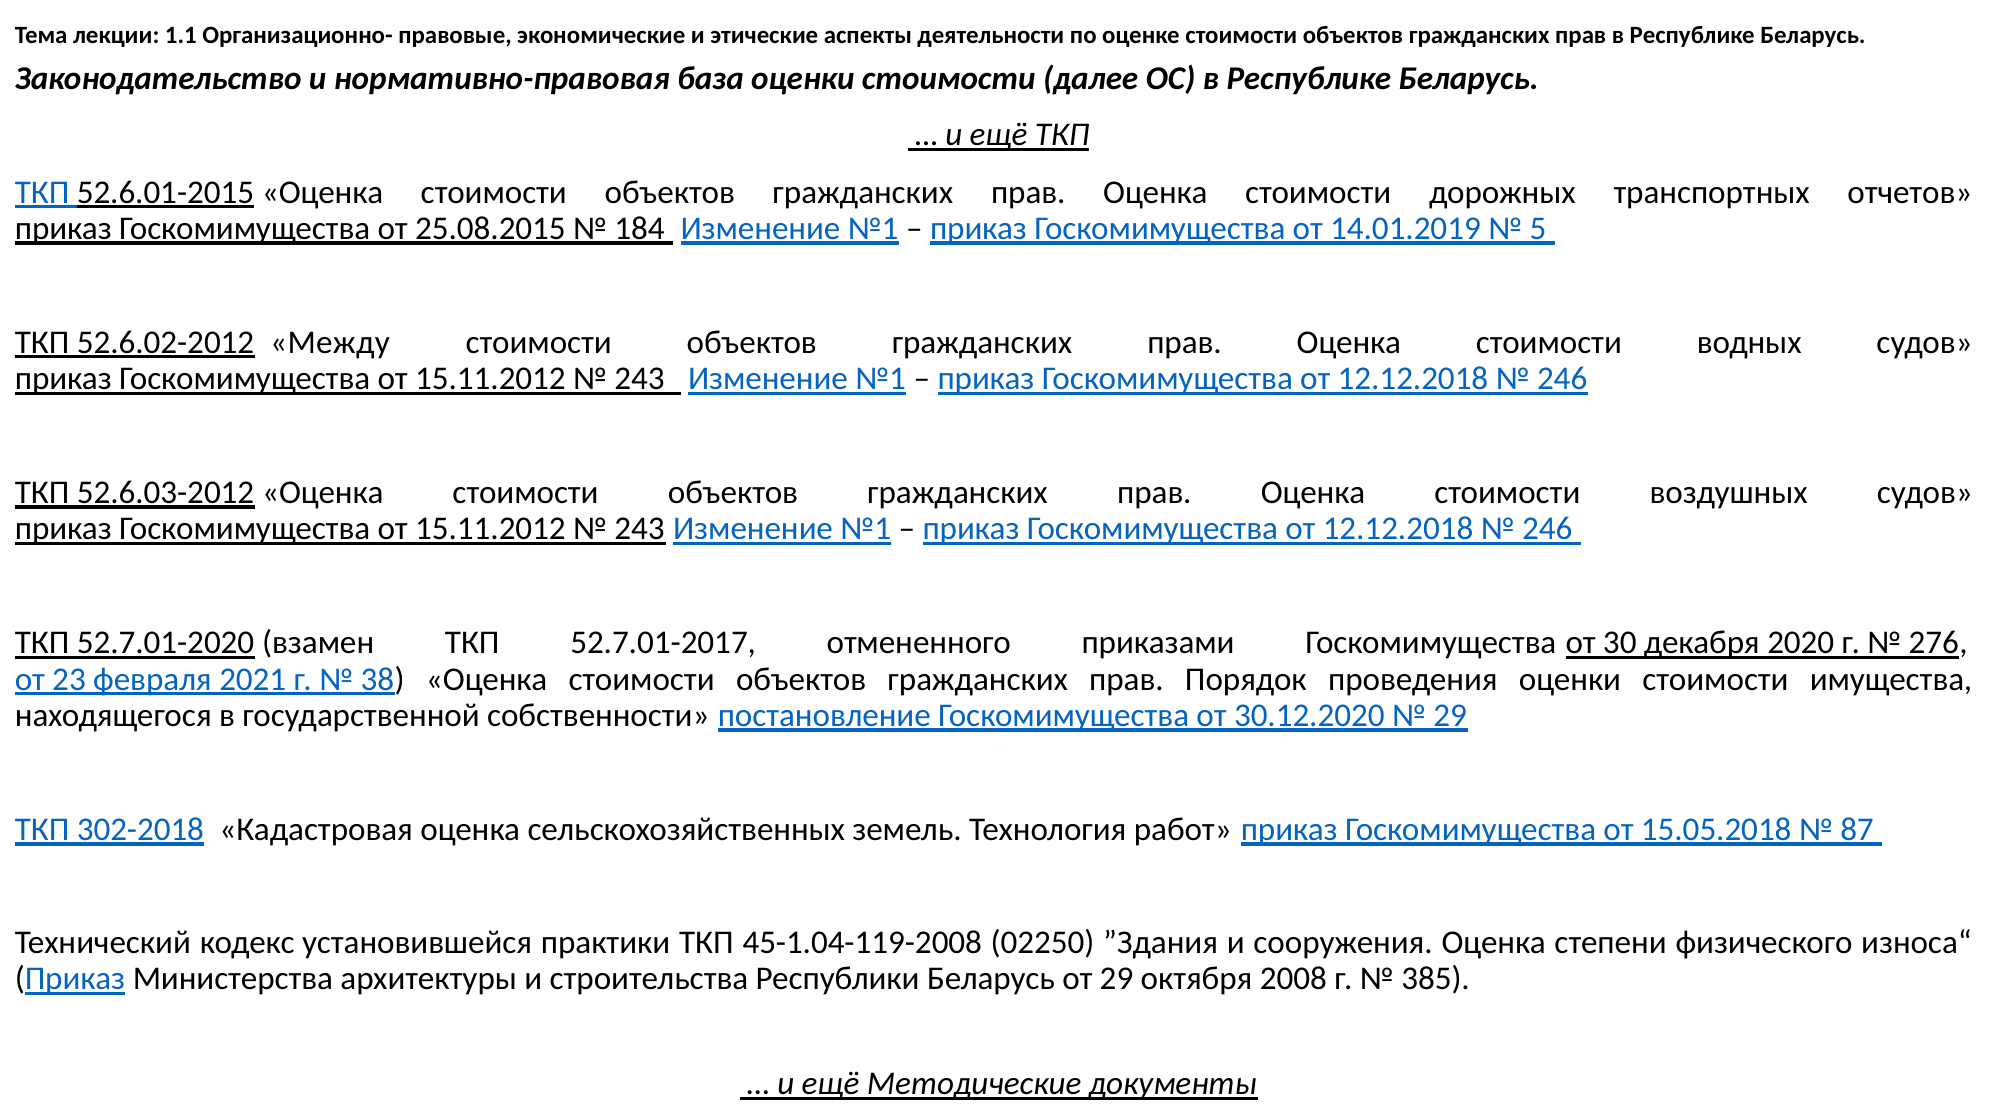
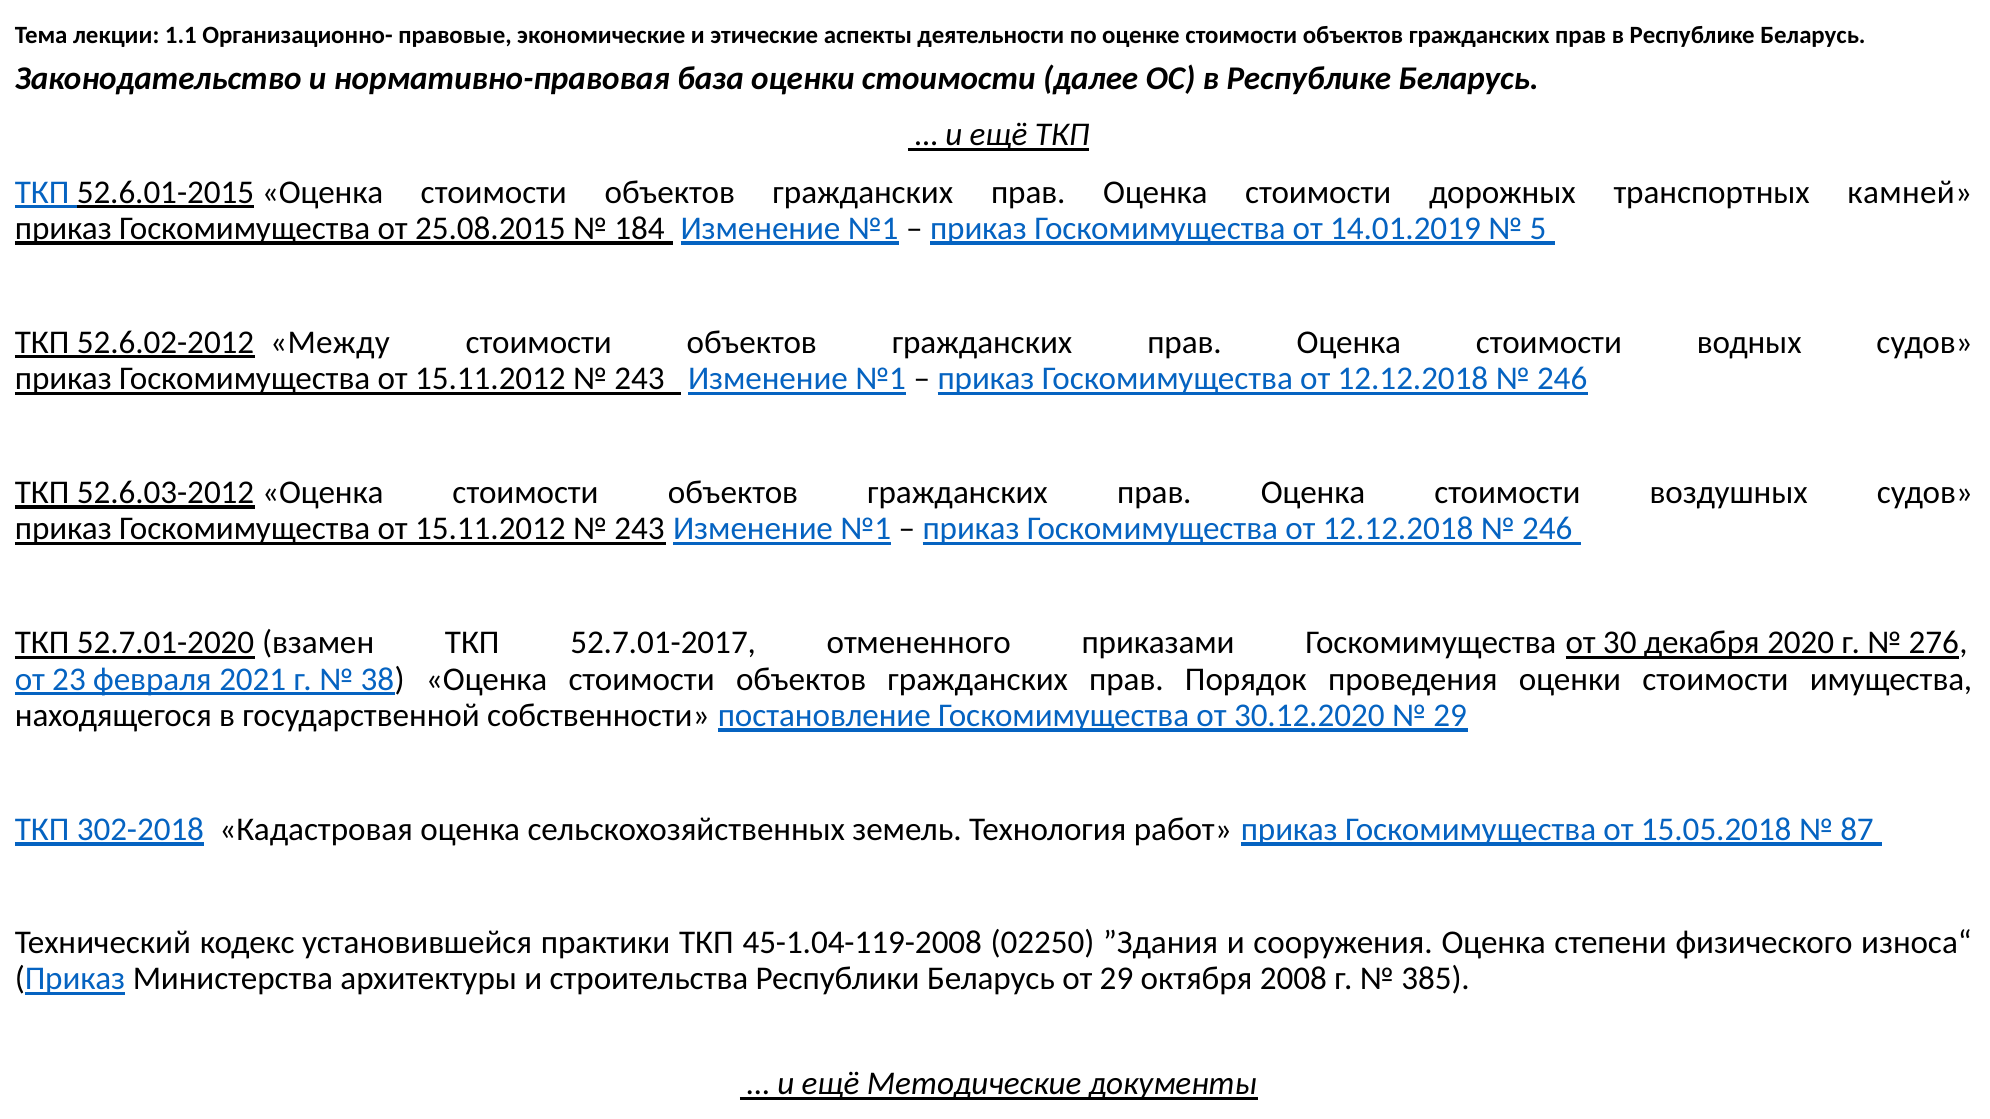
отчетов: отчетов -> камней
